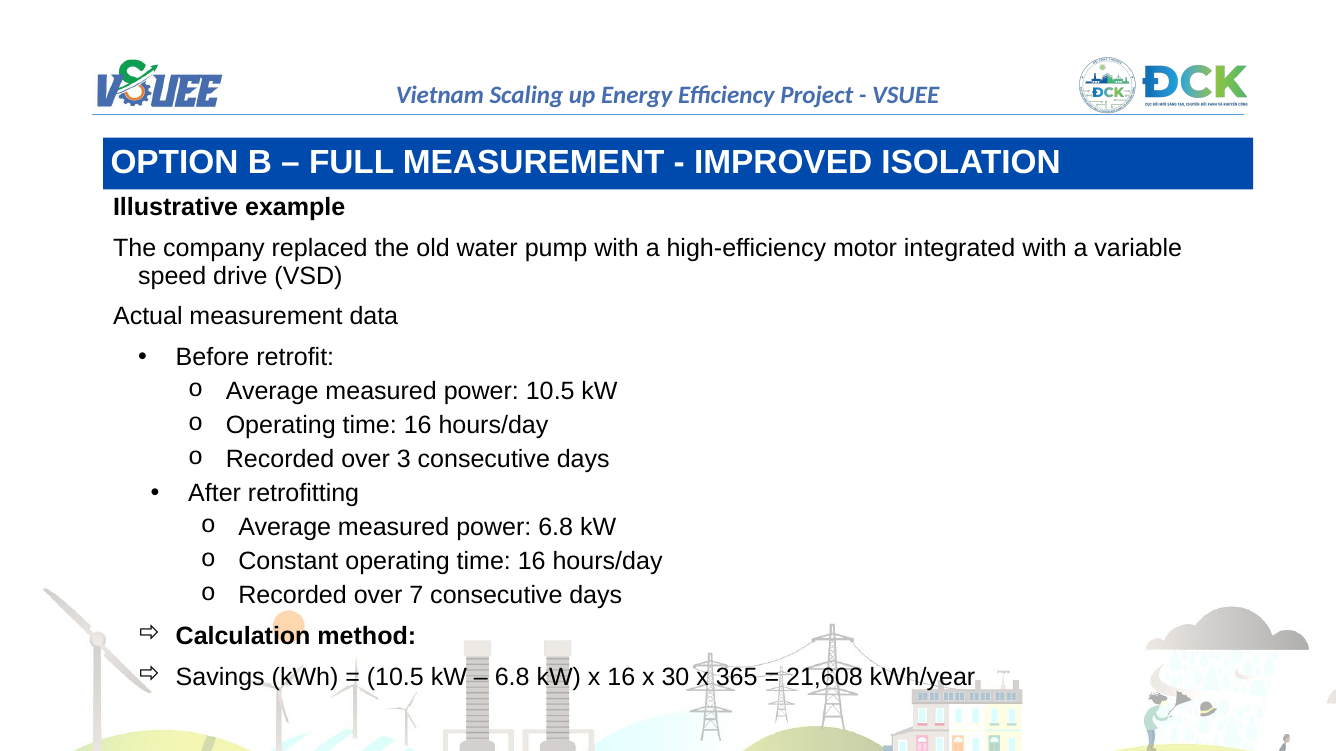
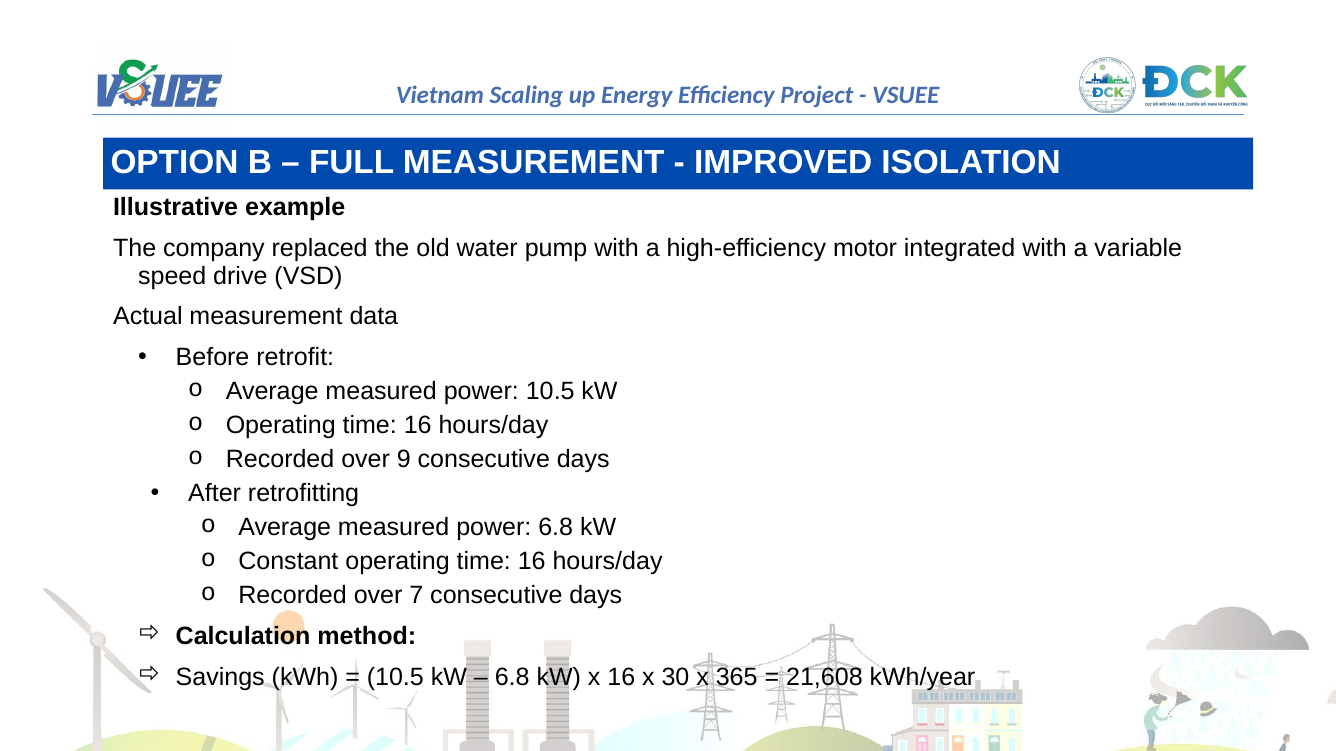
3: 3 -> 9
